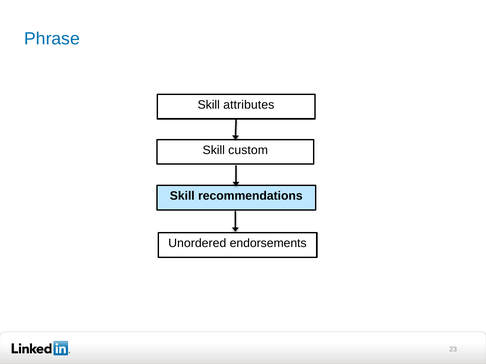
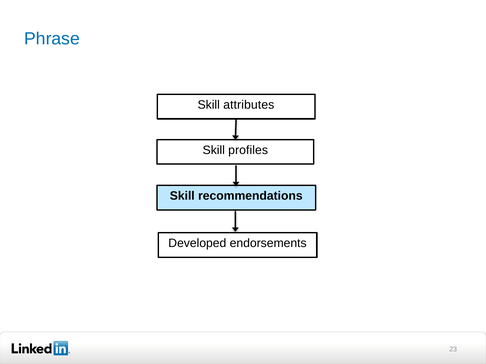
custom: custom -> profiles
Unordered: Unordered -> Developed
